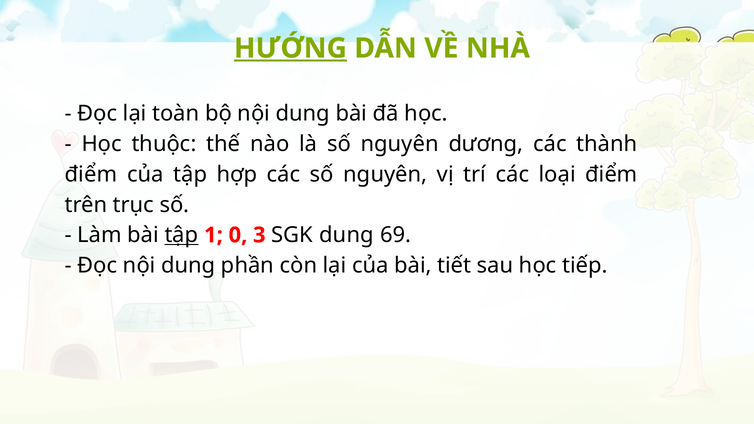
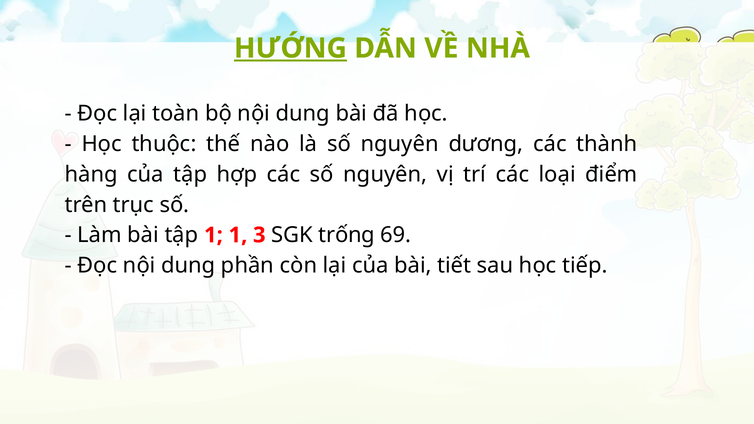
điểm at (91, 174): điểm -> hàng
tập at (181, 235) underline: present -> none
1 0: 0 -> 1
SGK dung: dung -> trống
